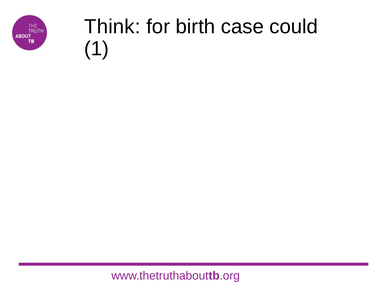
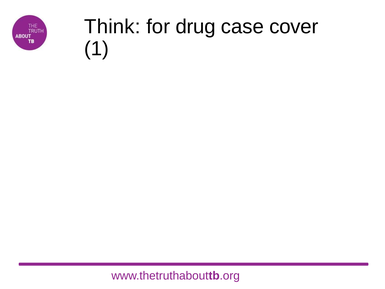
birth: birth -> drug
could: could -> cover
